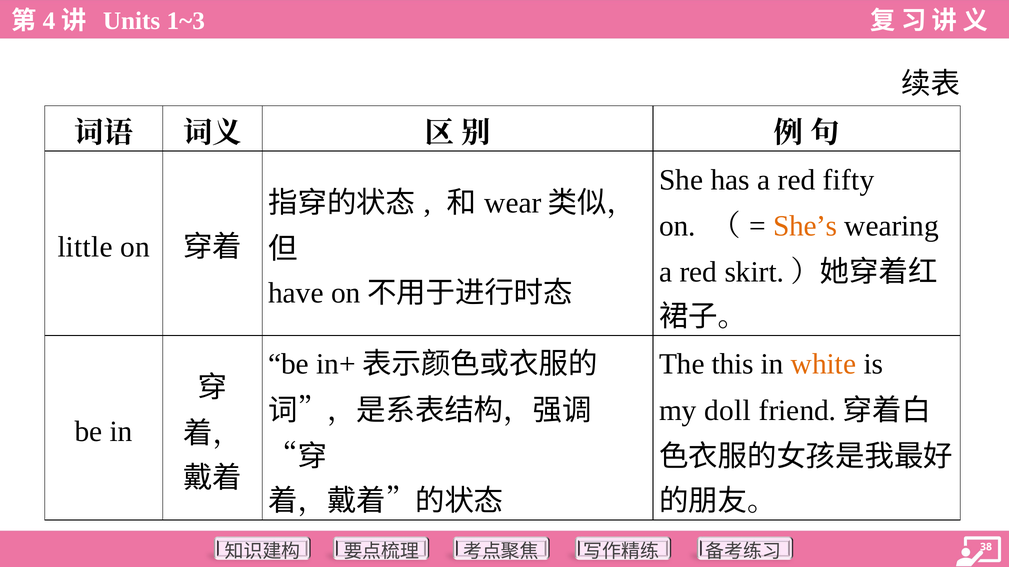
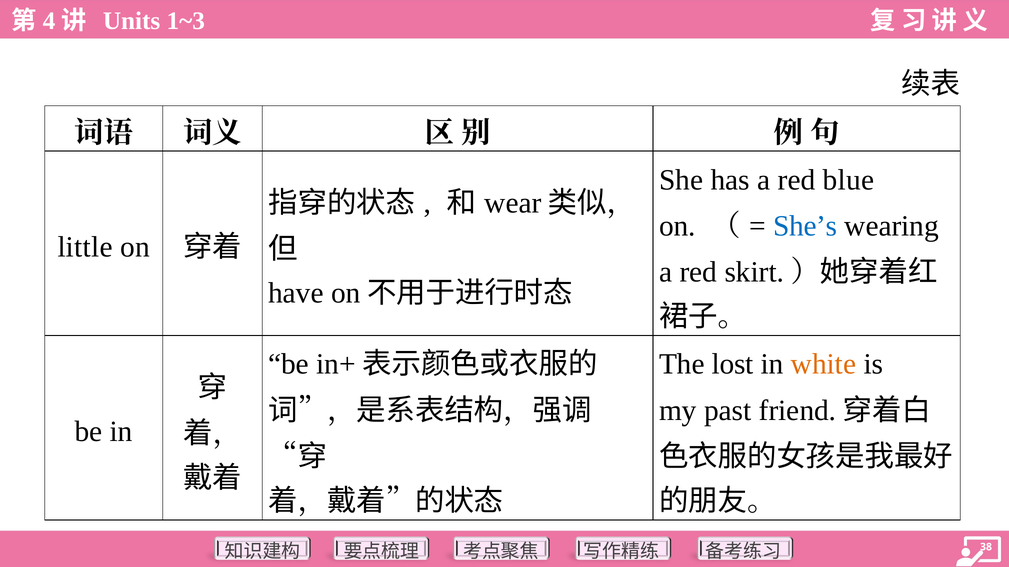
fifty: fifty -> blue
She’s colour: orange -> blue
this: this -> lost
doll: doll -> past
